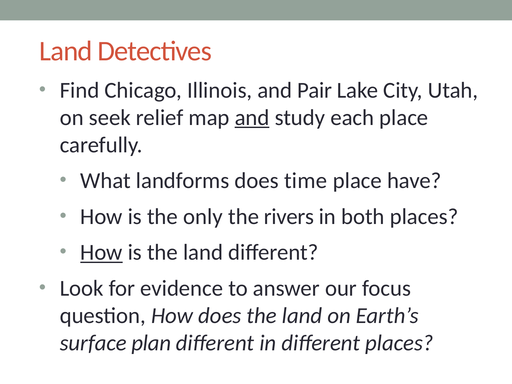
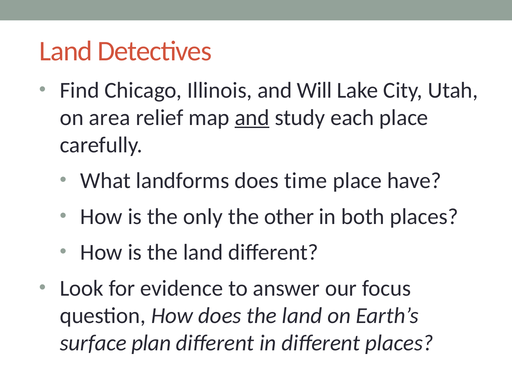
Pair: Pair -> Will
seek: seek -> area
rivers: rivers -> other
How at (101, 252) underline: present -> none
